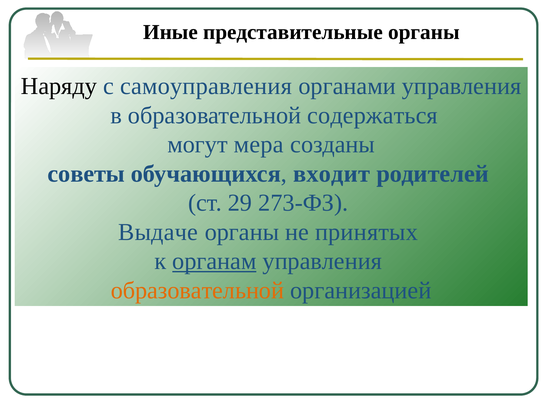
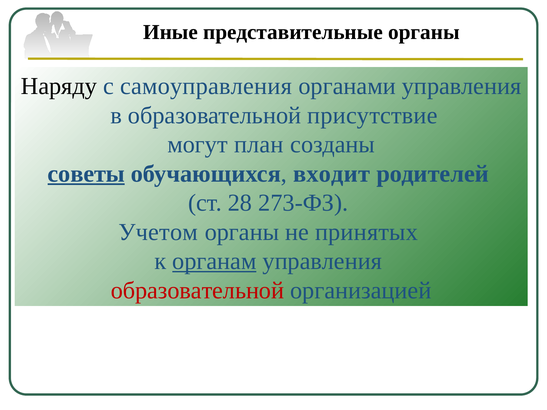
содержаться: содержаться -> присутствие
мера: мера -> план
советы underline: none -> present
29: 29 -> 28
Выдаче: Выдаче -> Учетом
образовательной at (197, 291) colour: orange -> red
